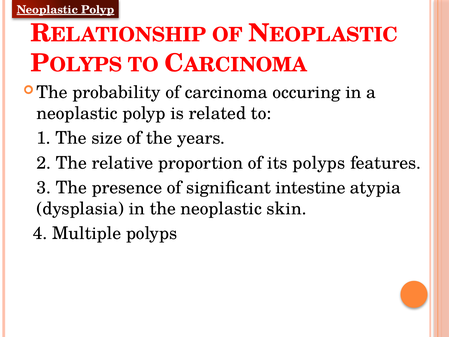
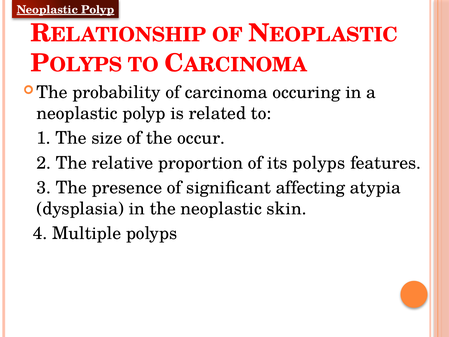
years: years -> occur
intestine: intestine -> affecting
